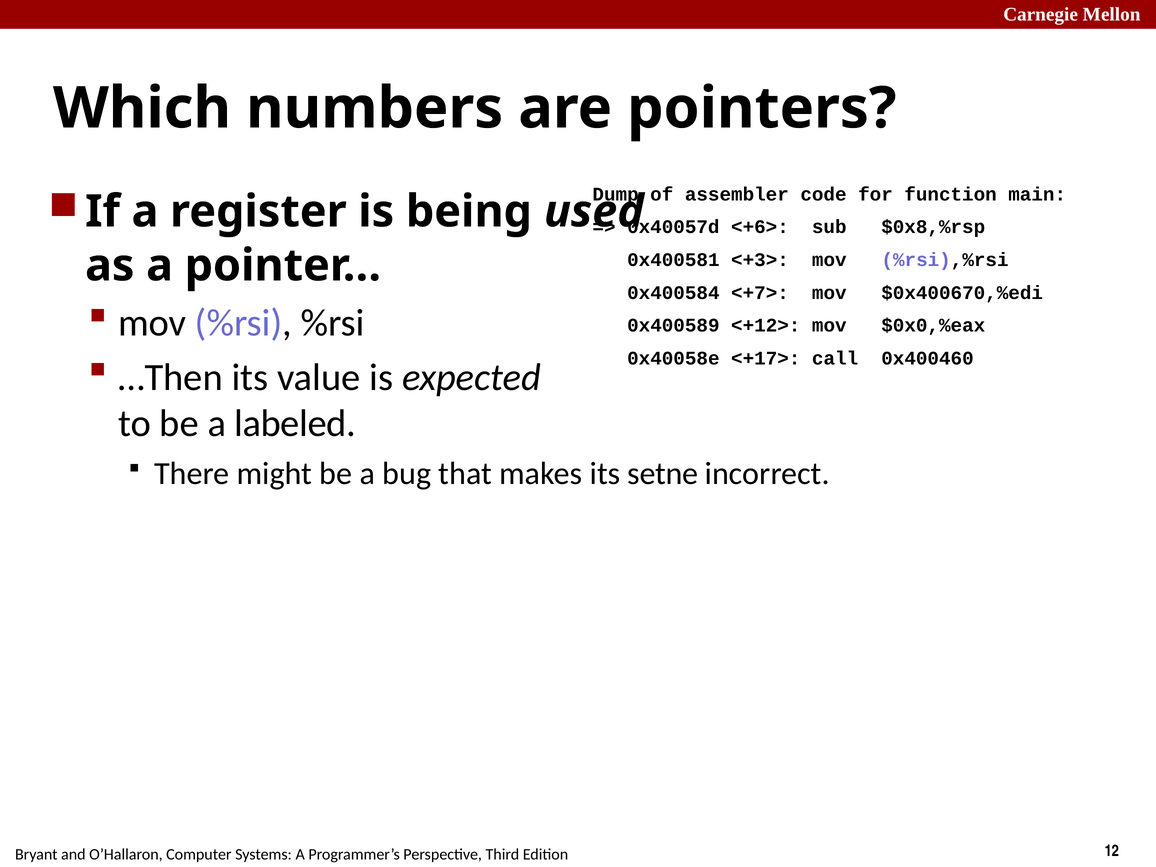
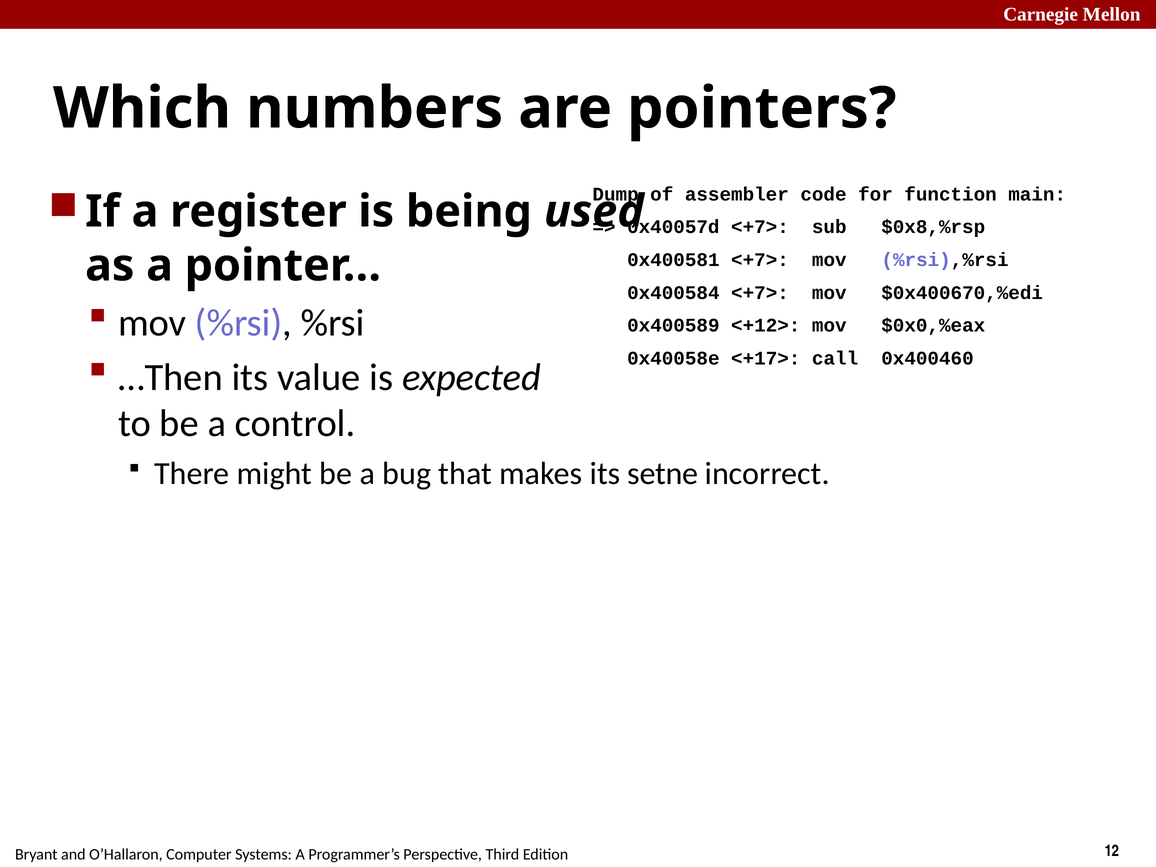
0x40057d <+6>: <+6> -> <+7>
0x400581 <+3>: <+3> -> <+7>
labeled: labeled -> control
